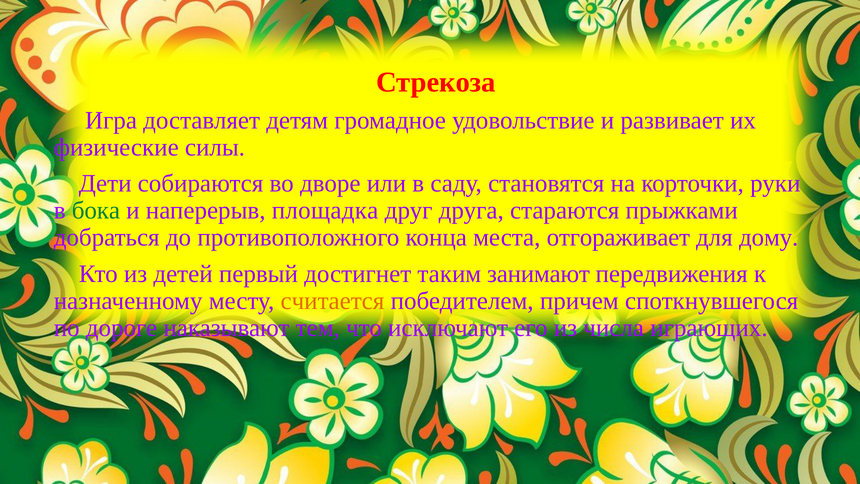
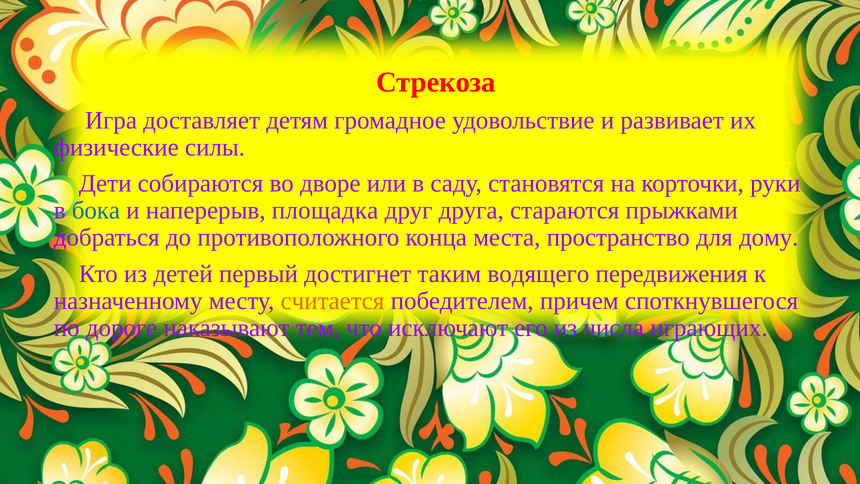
бока colour: green -> blue
отгораживает: отгораживает -> пространство
занимают: занимают -> водящего
